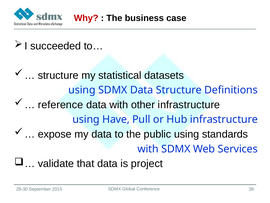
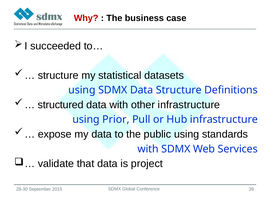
reference: reference -> structured
Have: Have -> Prior
